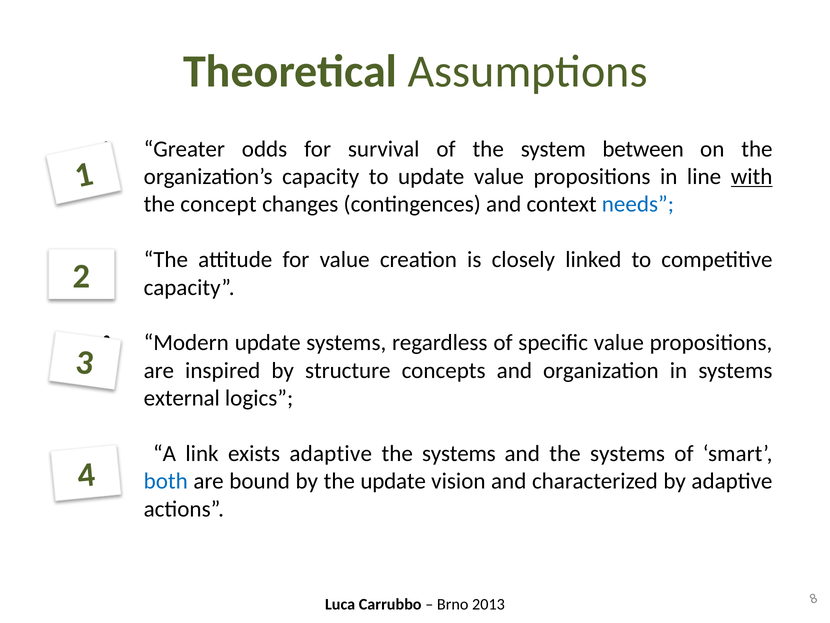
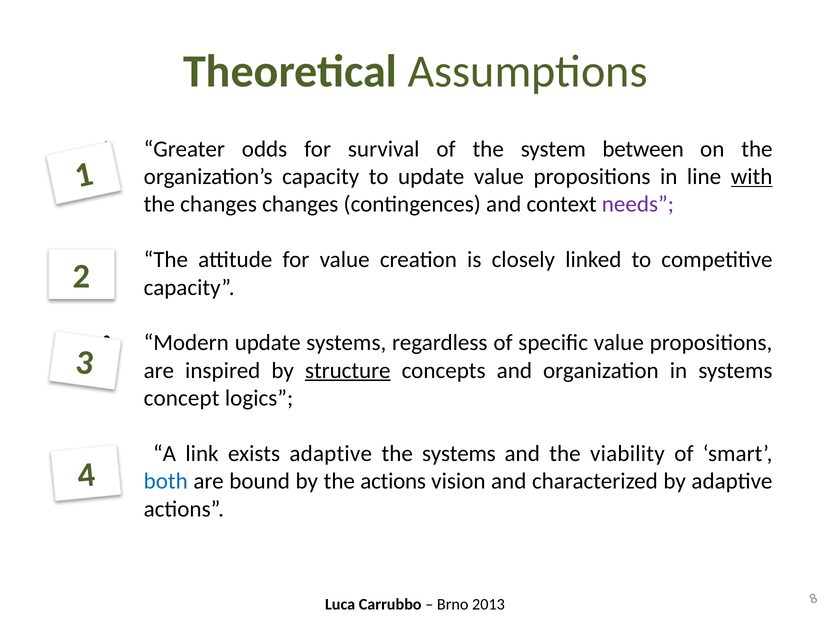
the concept: concept -> changes
needs colour: blue -> purple
structure underline: none -> present
external: external -> concept
and the systems: systems -> viability
the update: update -> actions
